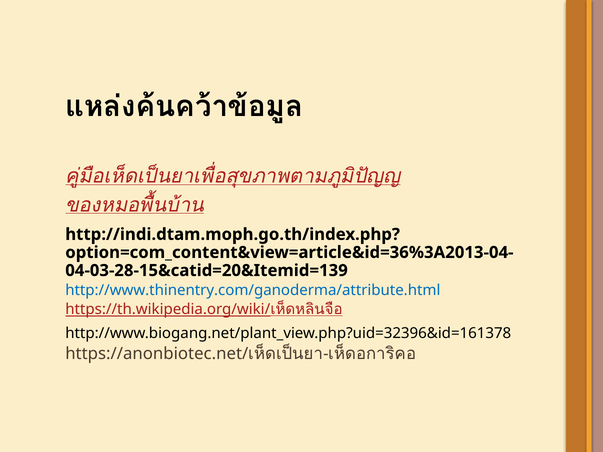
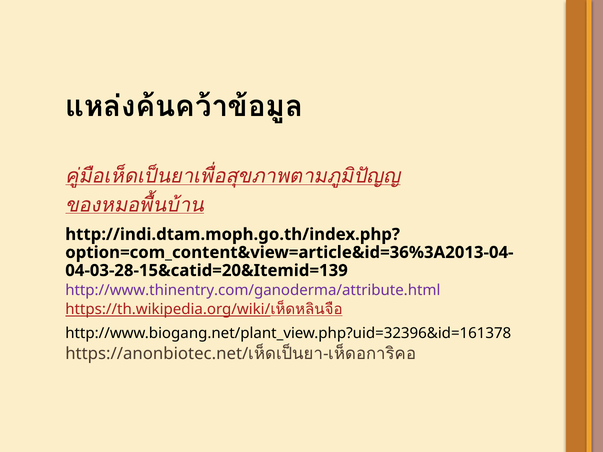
http://www.thinentry.com/ganoderma/attribute.html colour: blue -> purple
